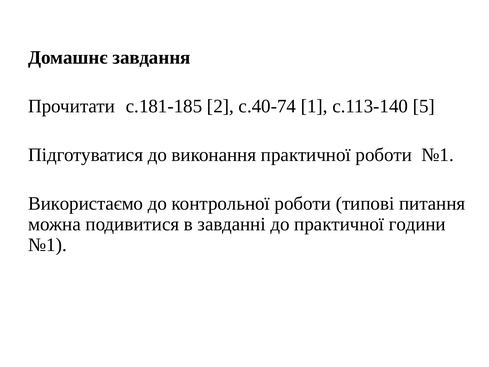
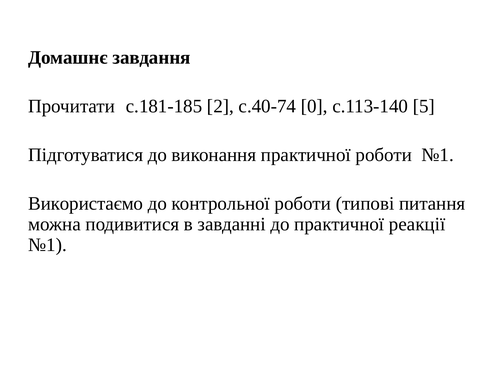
1: 1 -> 0
години: години -> реакції
